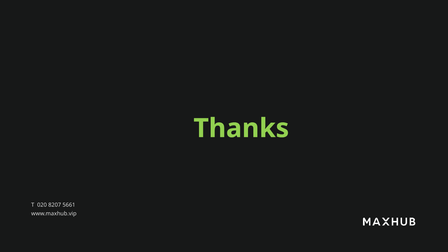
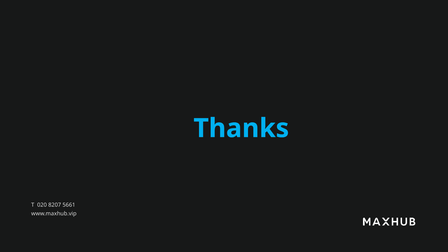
Thanks colour: light green -> light blue
